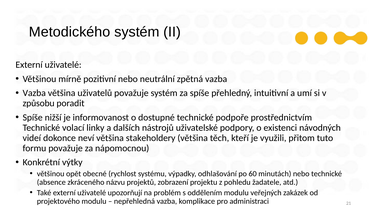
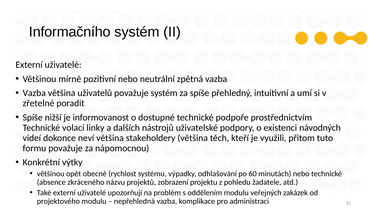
Metodického: Metodického -> Informačního
způsobu: způsobu -> zřetelné
